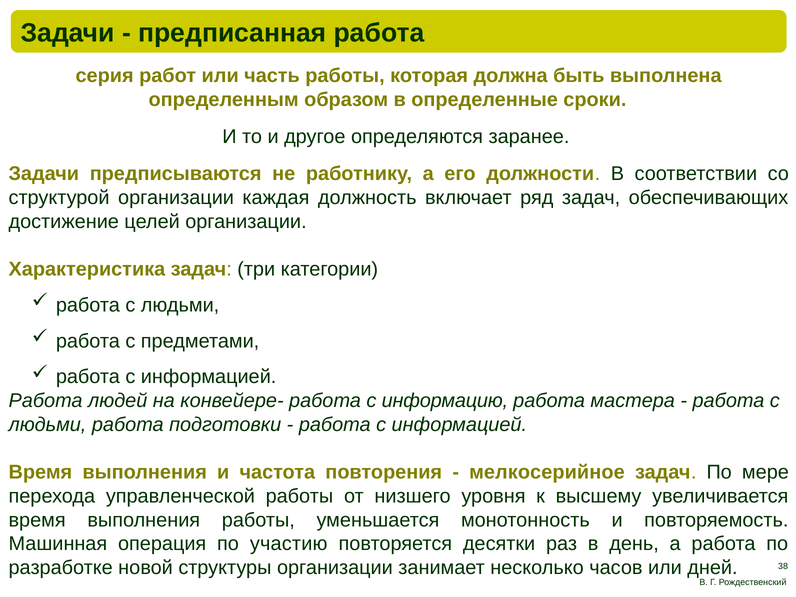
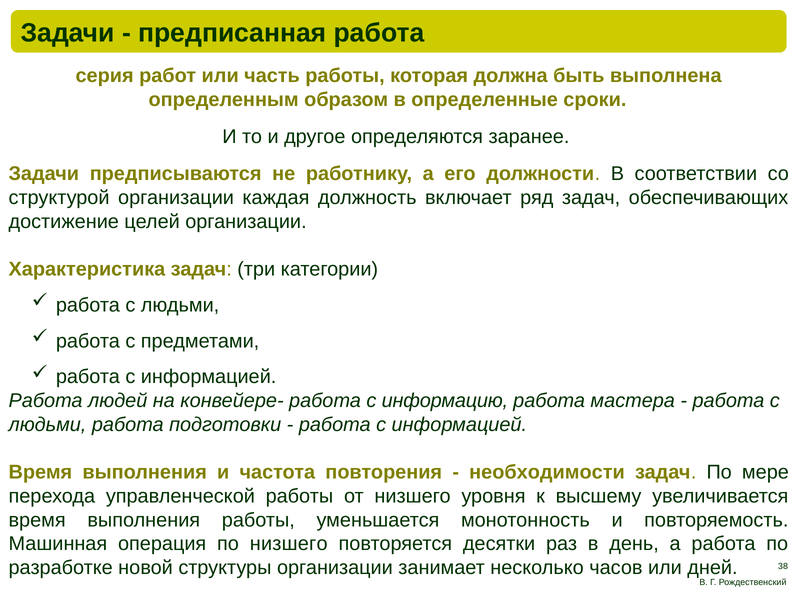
мелкосерийное: мелкосерийное -> необходимости
по участию: участию -> низшего
